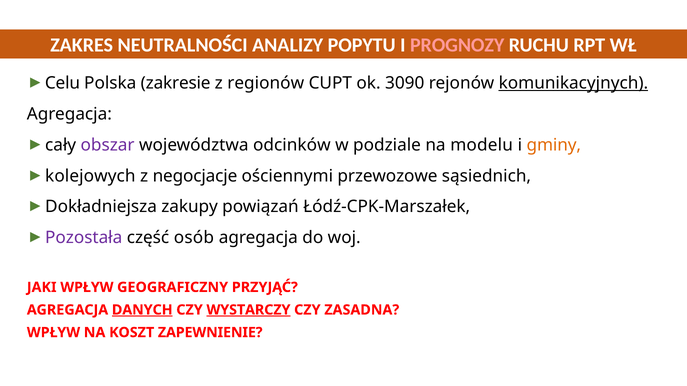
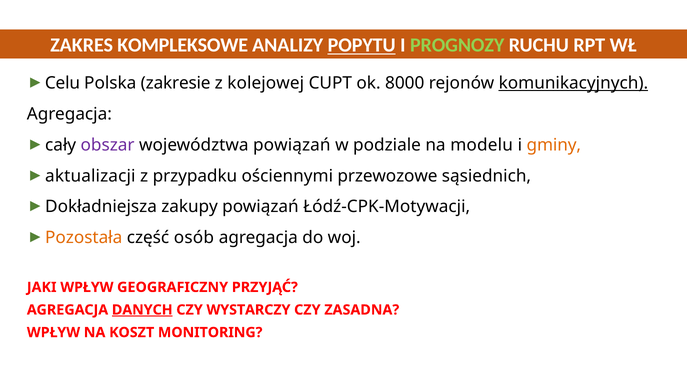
NEUTRALNOŚCI: NEUTRALNOŚCI -> KOMPLEKSOWE
POPYTU underline: none -> present
PROGNOZY colour: pink -> light green
regionów: regionów -> kolejowej
3090: 3090 -> 8000
województwa odcinków: odcinków -> powiązań
kolejowych: kolejowych -> aktualizacji
negocjacje: negocjacje -> przypadku
Łódź-CPK-Marszałek: Łódź-CPK-Marszałek -> Łódź-CPK-Motywacji
Pozostała colour: purple -> orange
WYSTARCZY underline: present -> none
ZAPEWNIENIE: ZAPEWNIENIE -> MONITORING
